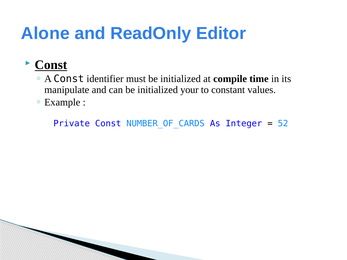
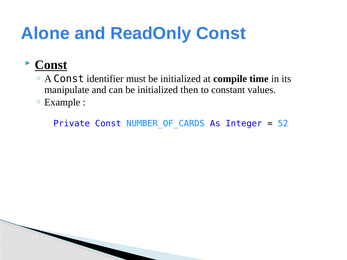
ReadOnly Editor: Editor -> Const
your: your -> then
